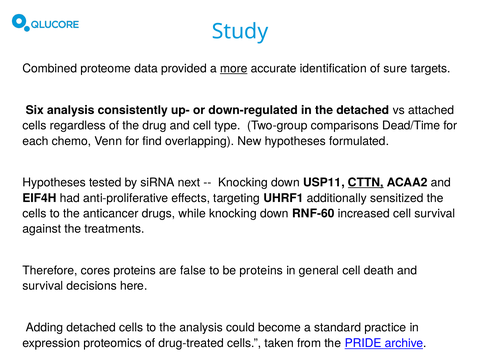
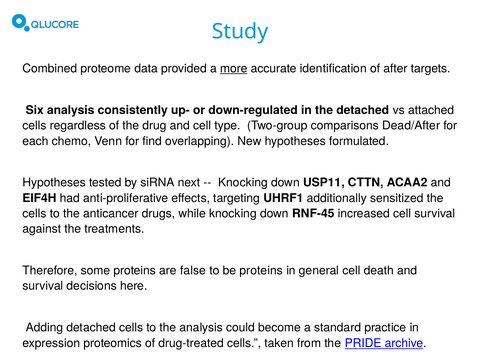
sure: sure -> after
Dead/Time: Dead/Time -> Dead/After
CTTN underline: present -> none
RNF-60: RNF-60 -> RNF-45
cores: cores -> some
